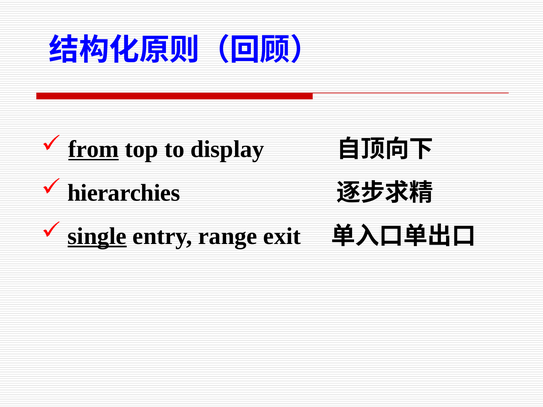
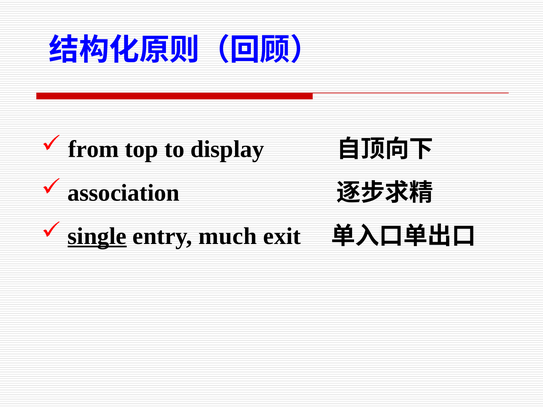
from underline: present -> none
hierarchies: hierarchies -> association
range: range -> much
